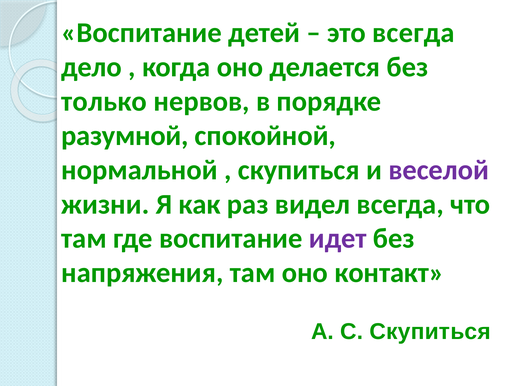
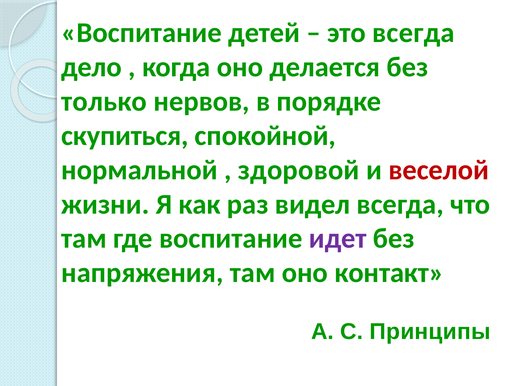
разумной: разумной -> скупиться
скупиться at (299, 170): скупиться -> здоровой
веселой colour: purple -> red
С Скупиться: Скупиться -> Принципы
